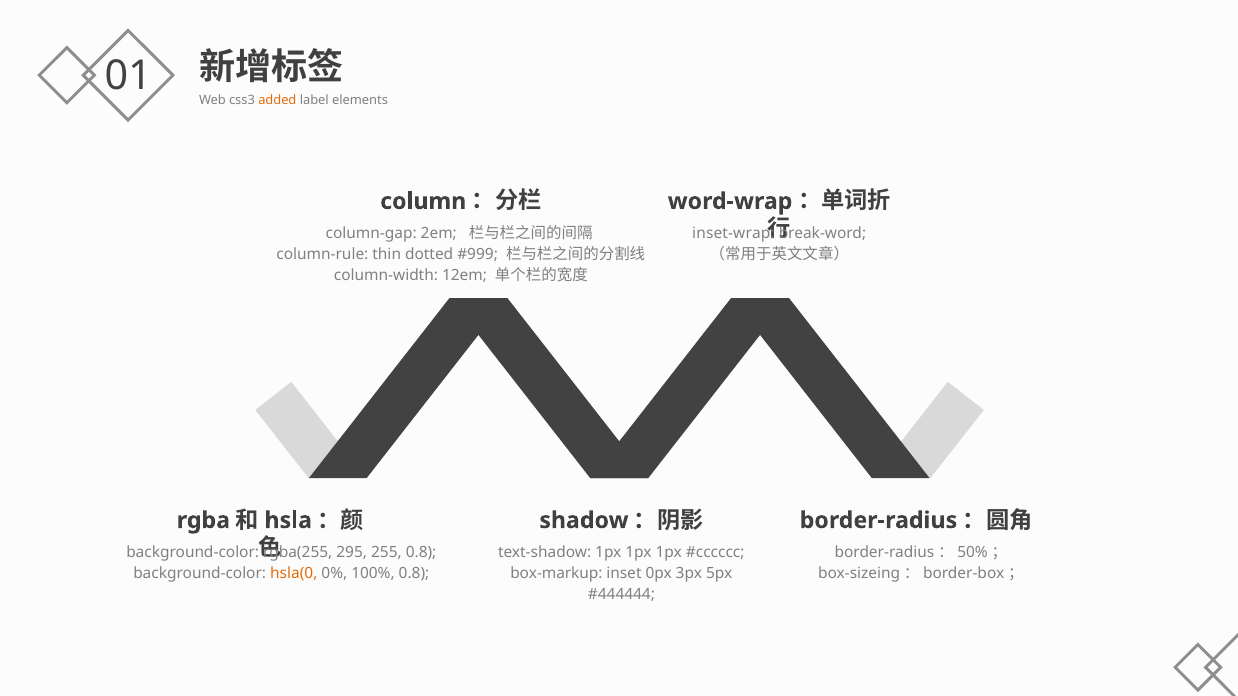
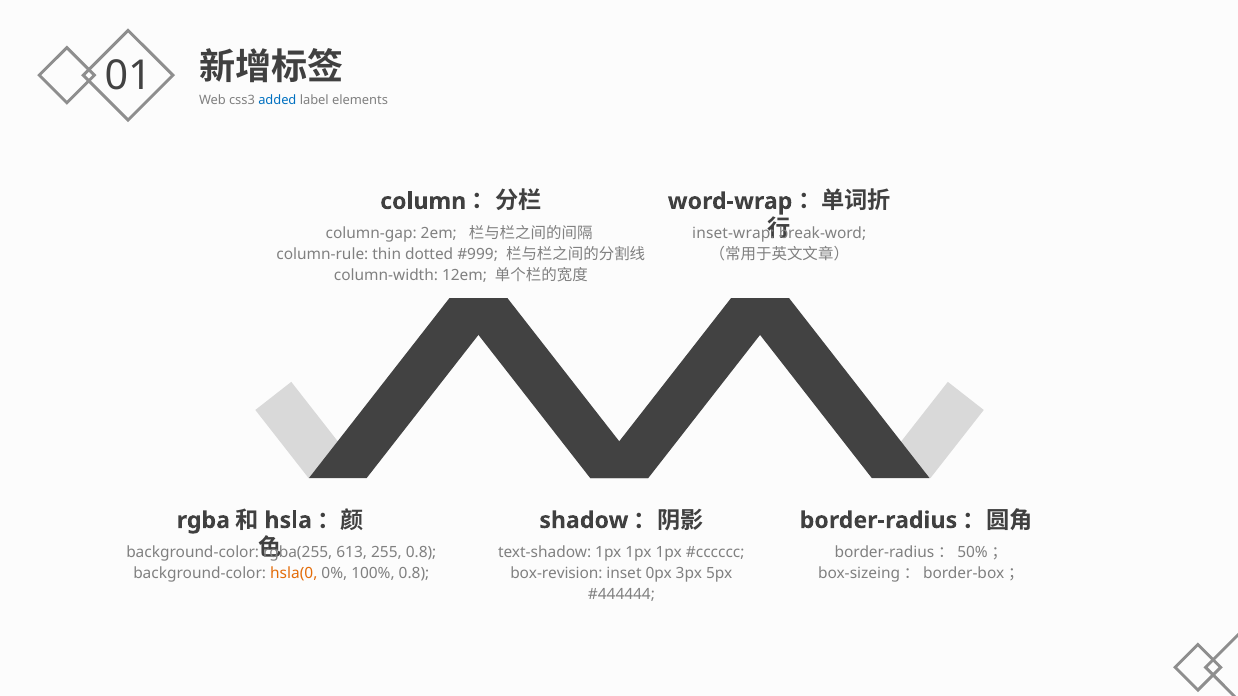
added colour: orange -> blue
295: 295 -> 613
box-markup: box-markup -> box-revision
